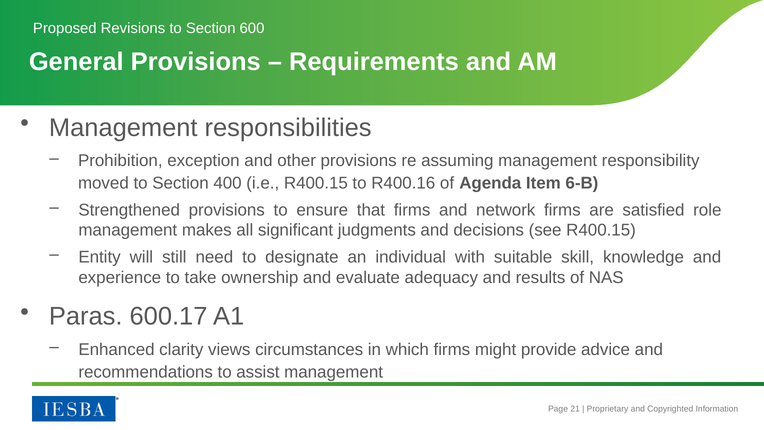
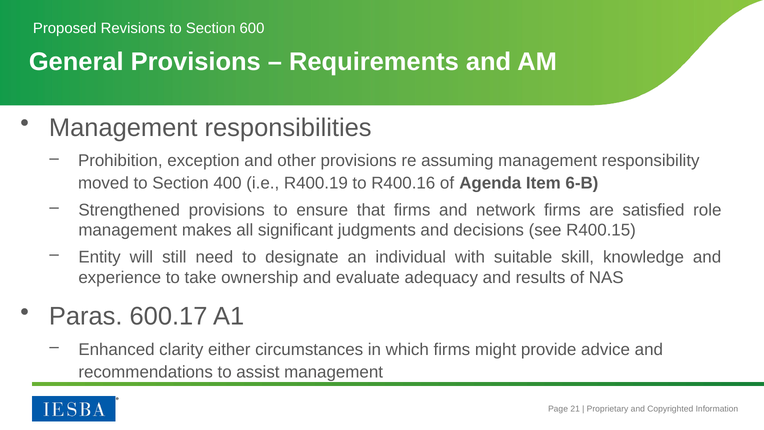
i.e R400.15: R400.15 -> R400.19
views: views -> either
